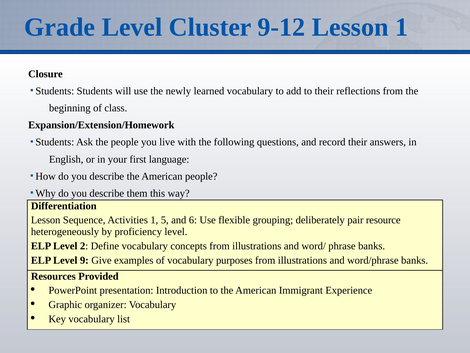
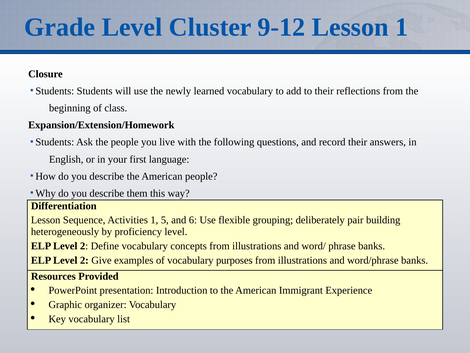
resource: resource -> building
9 at (84, 260): 9 -> 2
